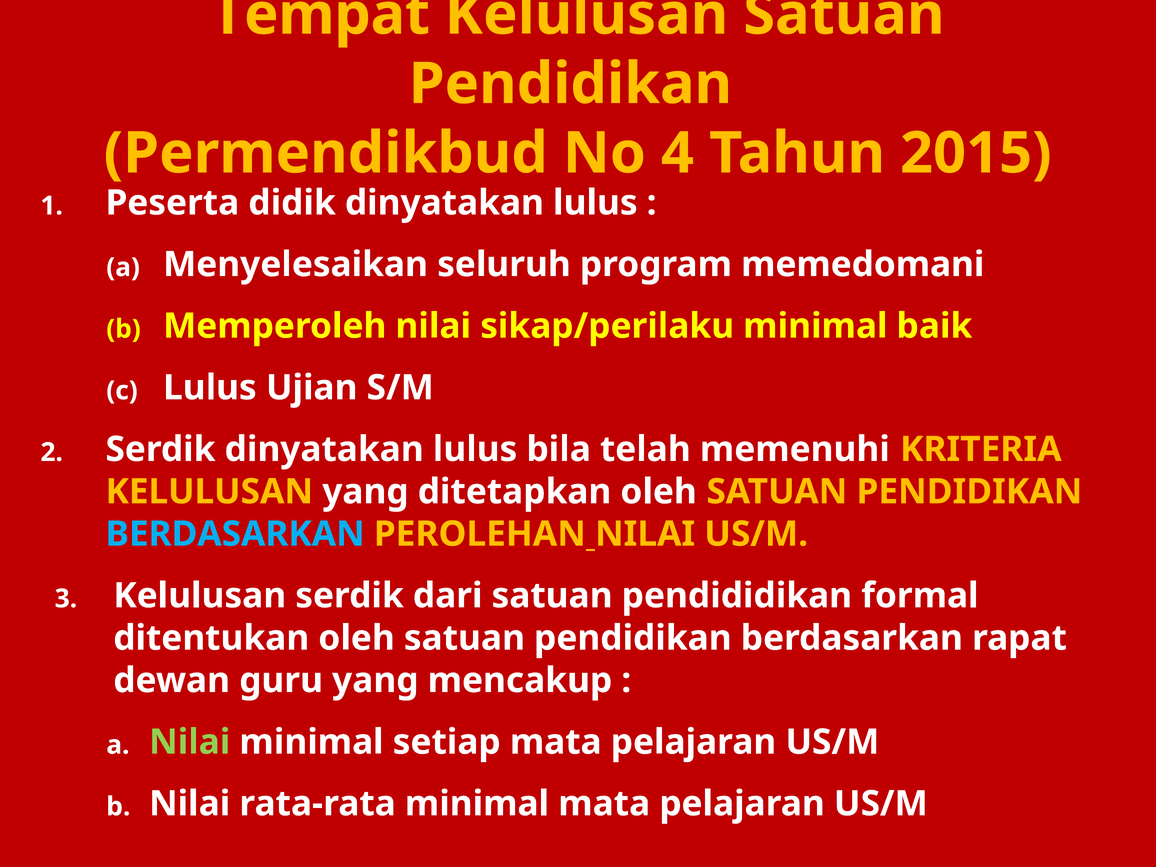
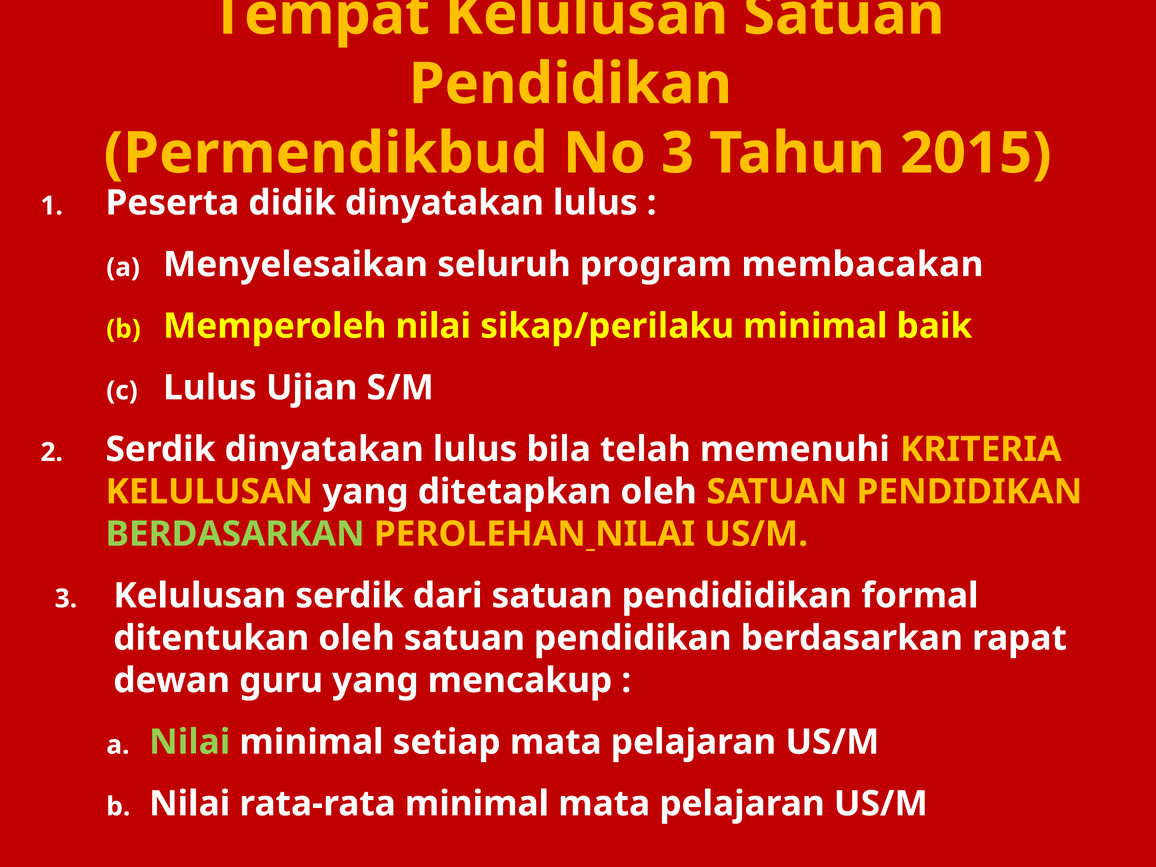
No 4: 4 -> 3
memedomani: memedomani -> membacakan
BERDASARKAN at (235, 534) colour: light blue -> light green
